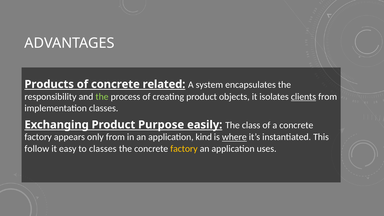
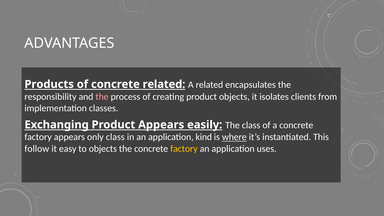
A system: system -> related
the at (102, 97) colour: light green -> pink
clients underline: present -> none
Product Purpose: Purpose -> Appears
only from: from -> class
to classes: classes -> objects
